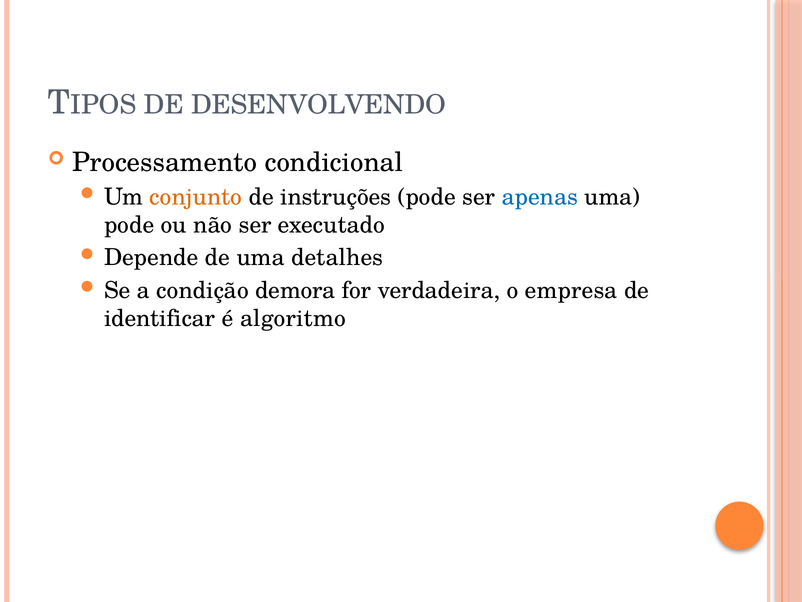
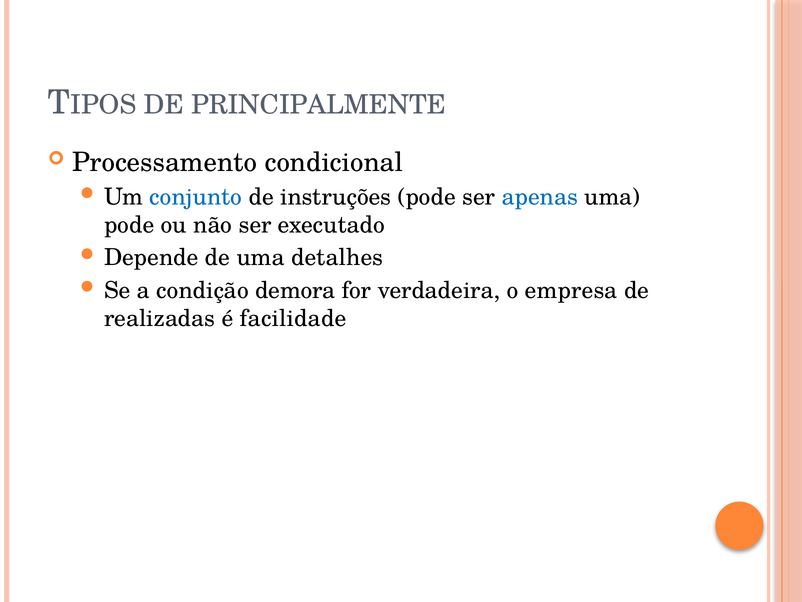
DESENVOLVENDO: DESENVOLVENDO -> PRINCIPALMENTE
conjunto colour: orange -> blue
identificar: identificar -> realizadas
algoritmo: algoritmo -> facilidade
